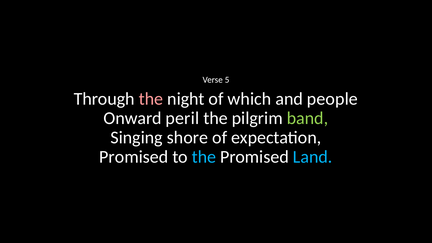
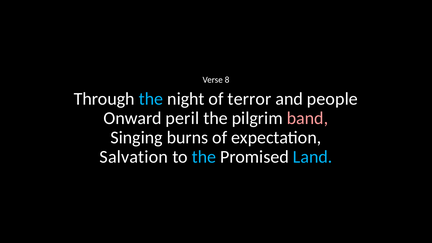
5: 5 -> 8
the at (151, 99) colour: pink -> light blue
which: which -> terror
band colour: light green -> pink
shore: shore -> burns
Promised at (134, 157): Promised -> Salvation
